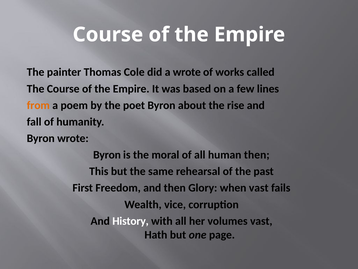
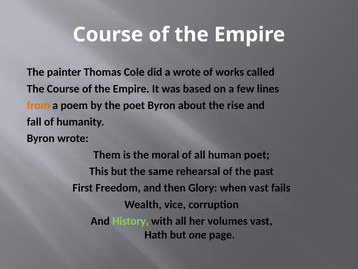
Byron at (107, 155): Byron -> Them
human then: then -> poet
History colour: white -> light green
